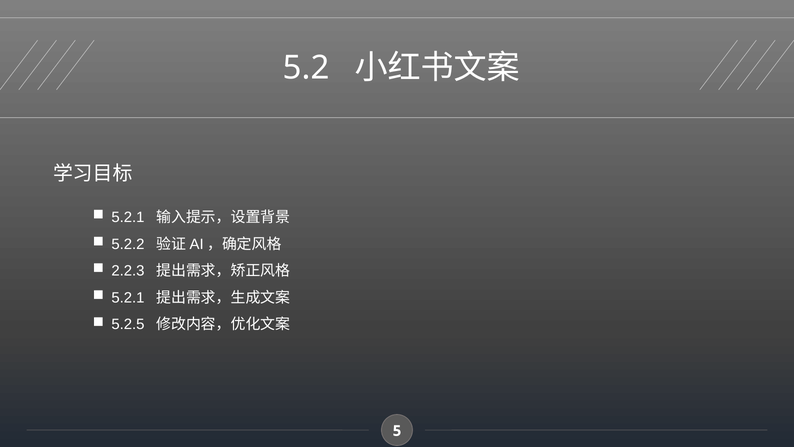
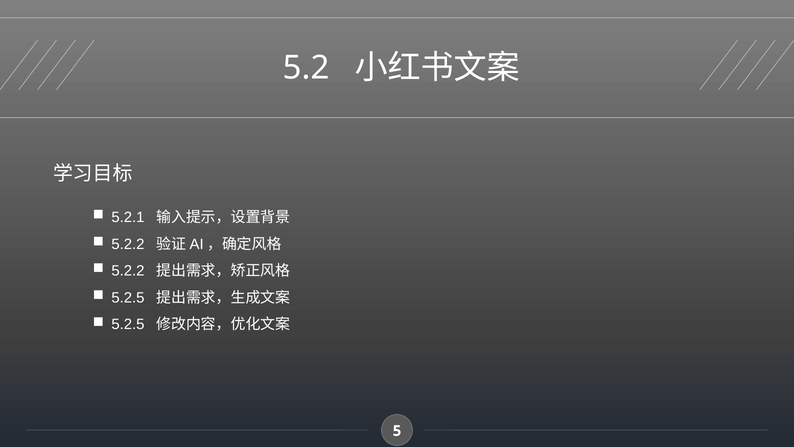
2.2.3 at (128, 271): 2.2.3 -> 5.2.2
5.2.1 at (128, 297): 5.2.1 -> 5.2.5
